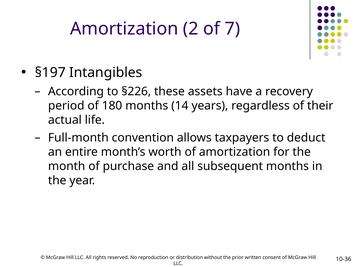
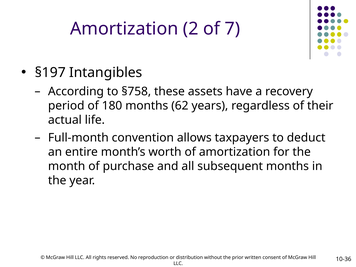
§226: §226 -> §758
14: 14 -> 62
